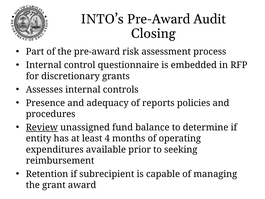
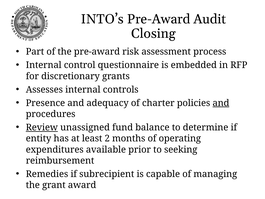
reports: reports -> charter
and at (221, 103) underline: none -> present
4: 4 -> 2
Retention: Retention -> Remedies
